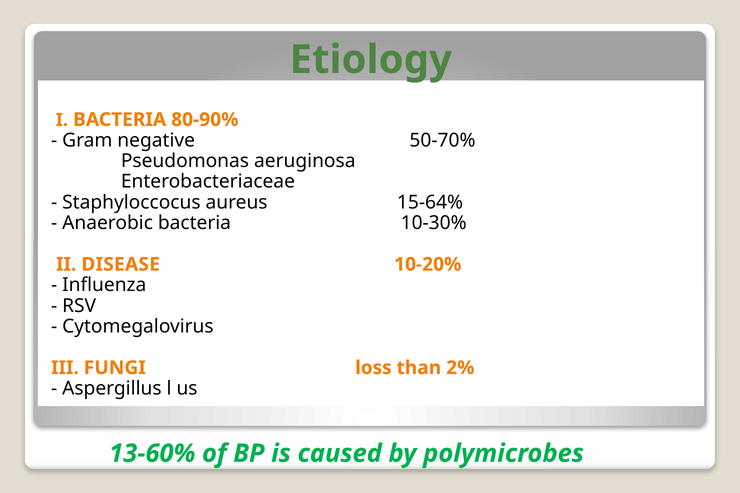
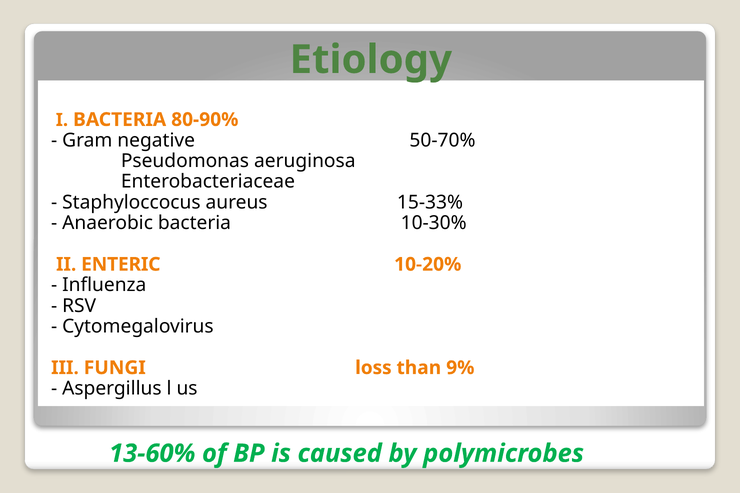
15-64%: 15-64% -> 15-33%
DISEASE: DISEASE -> ENTERIC
2%: 2% -> 9%
